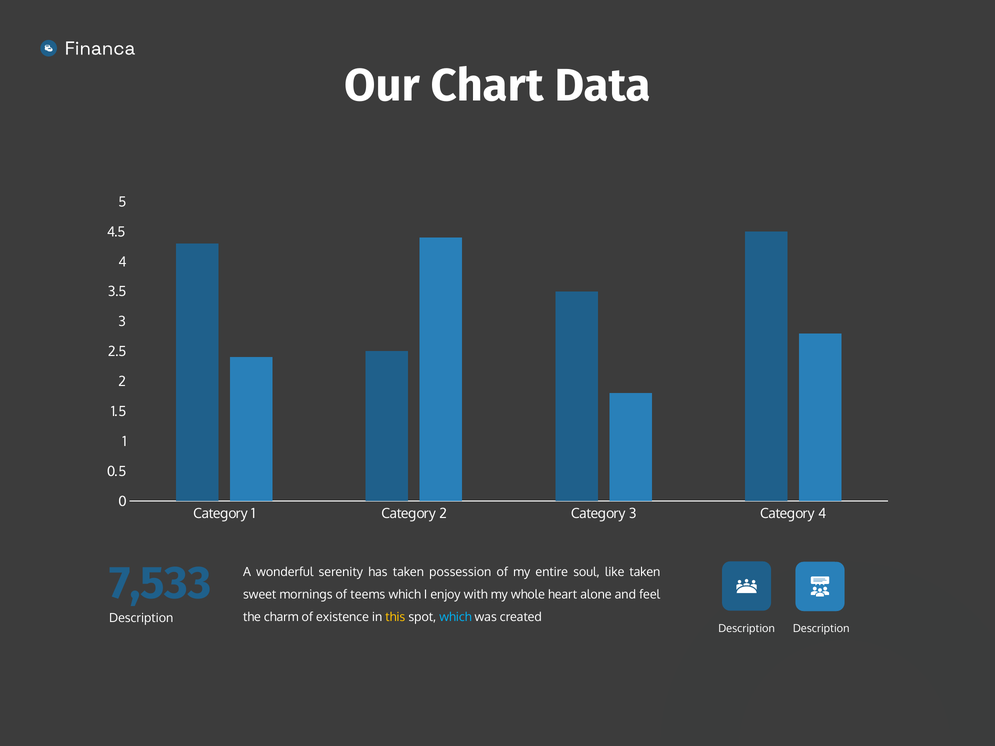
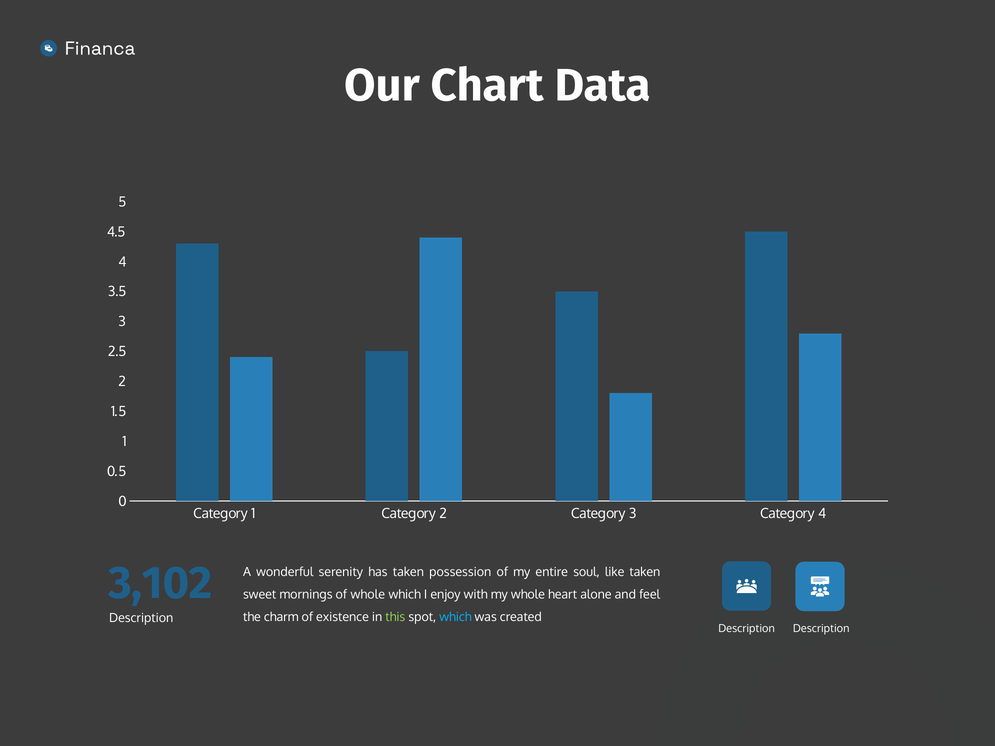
7,533: 7,533 -> 3,102
of teems: teems -> whole
this colour: yellow -> light green
